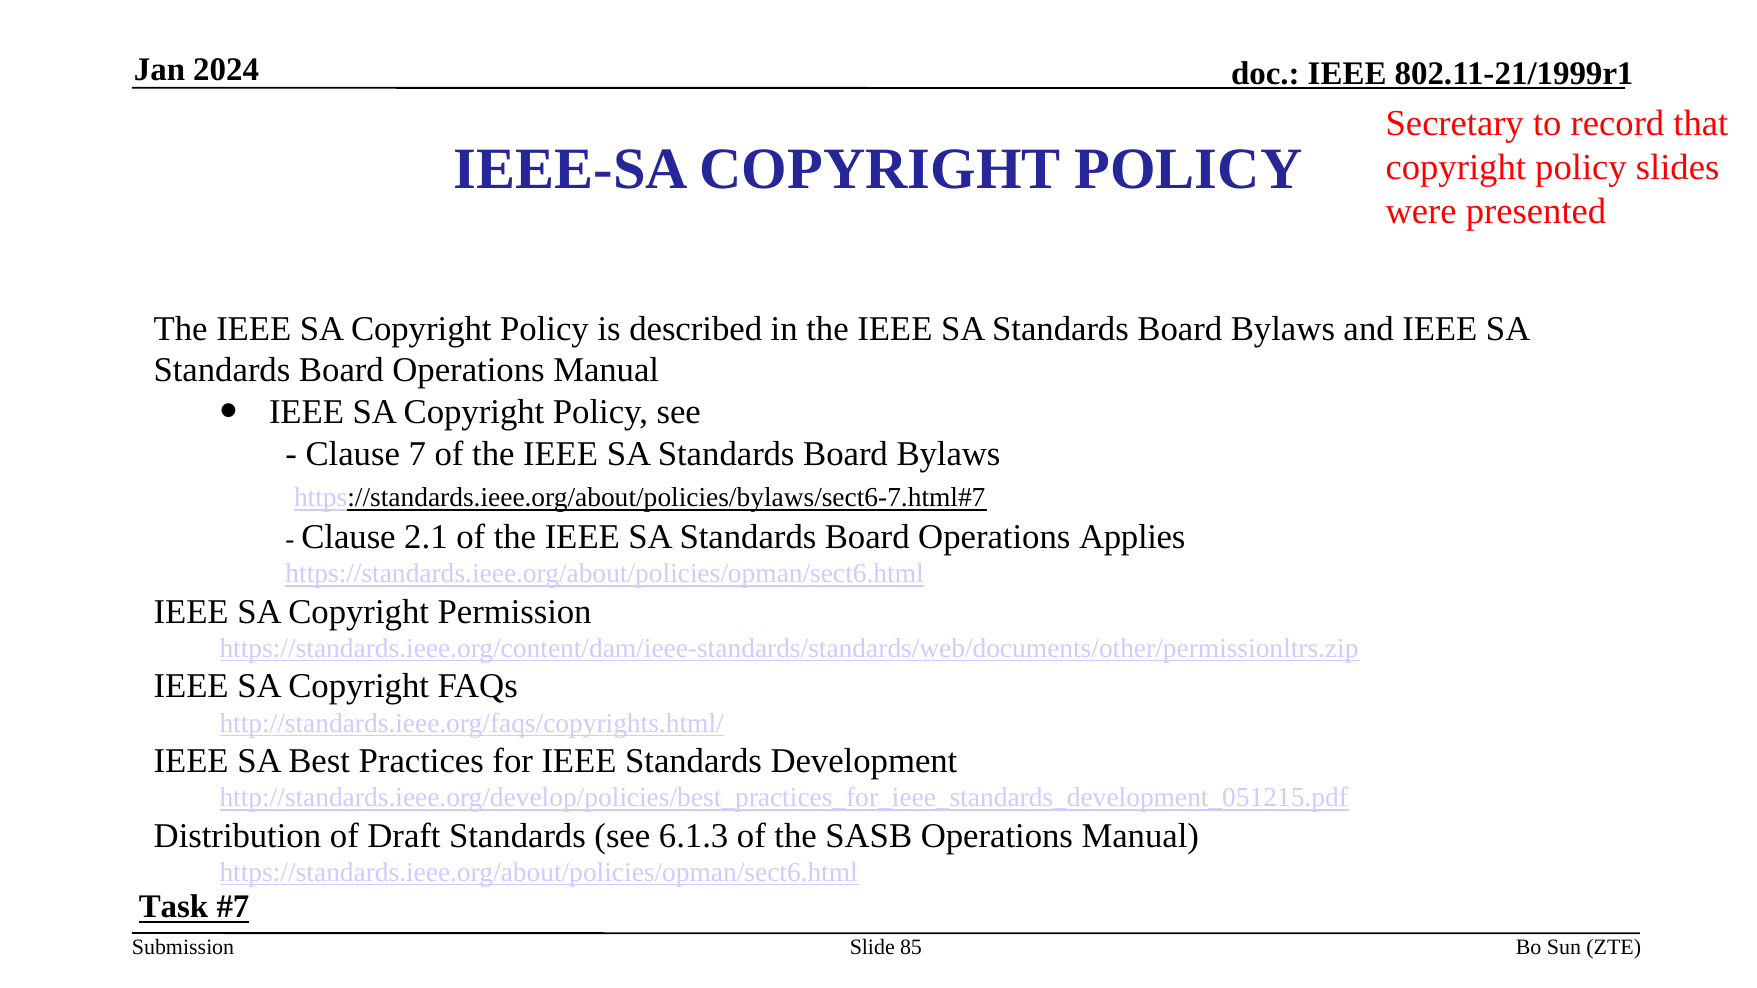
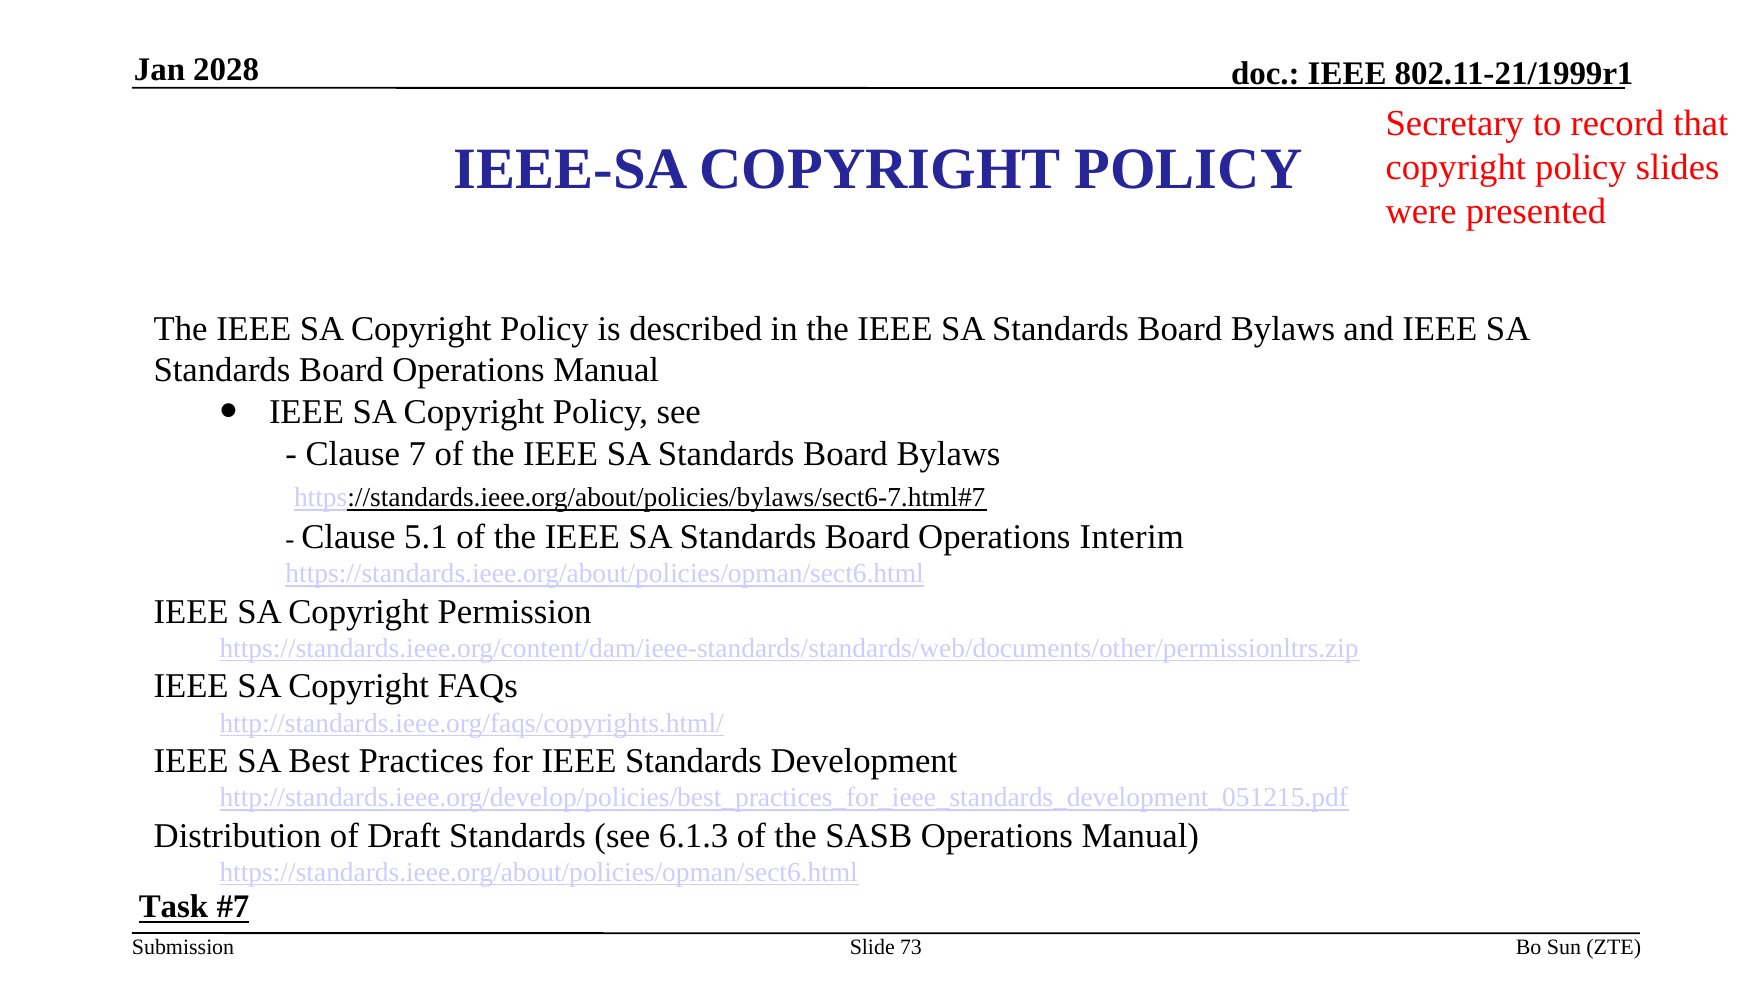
2024: 2024 -> 2028
2.1: 2.1 -> 5.1
Applies: Applies -> Interim
85: 85 -> 73
